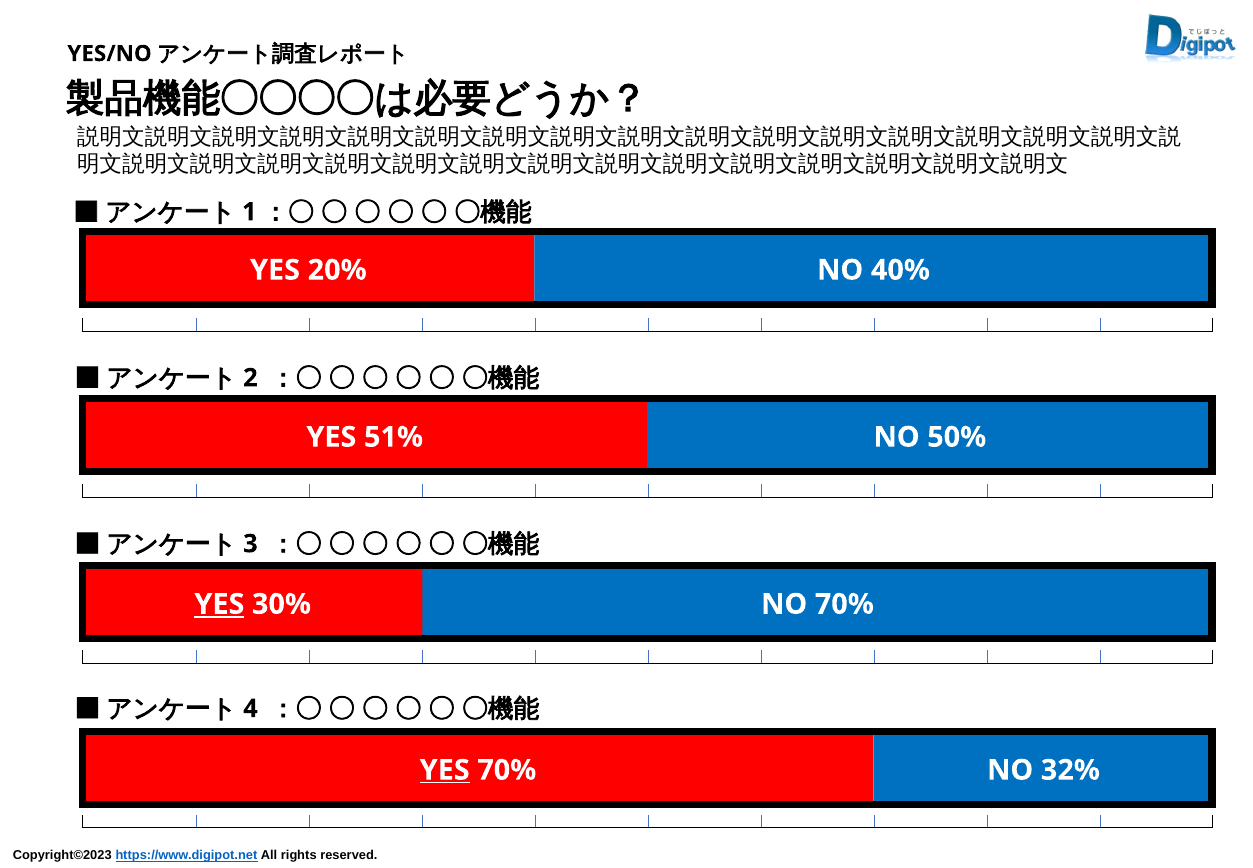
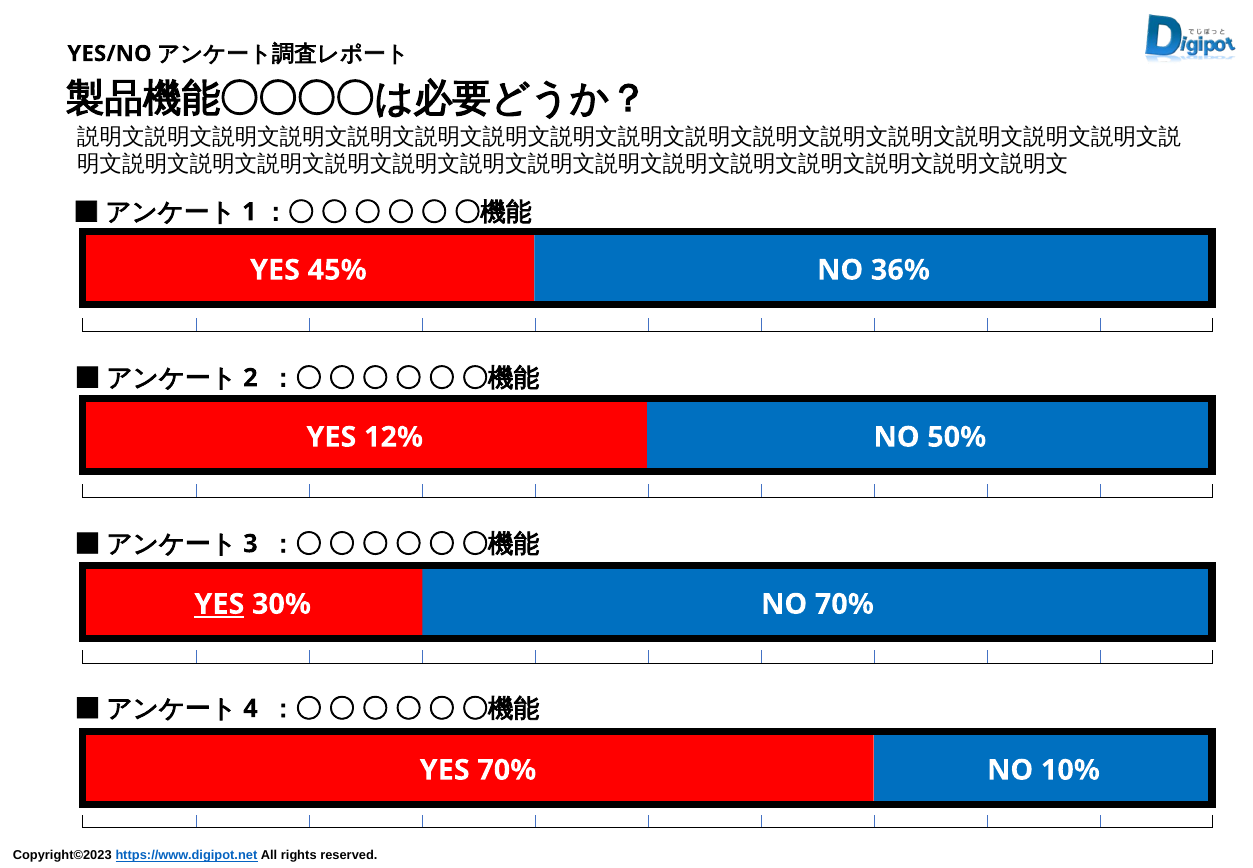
20%: 20% -> 45%
40%: 40% -> 36%
51%: 51% -> 12%
YES at (445, 770) underline: present -> none
32%: 32% -> 10%
